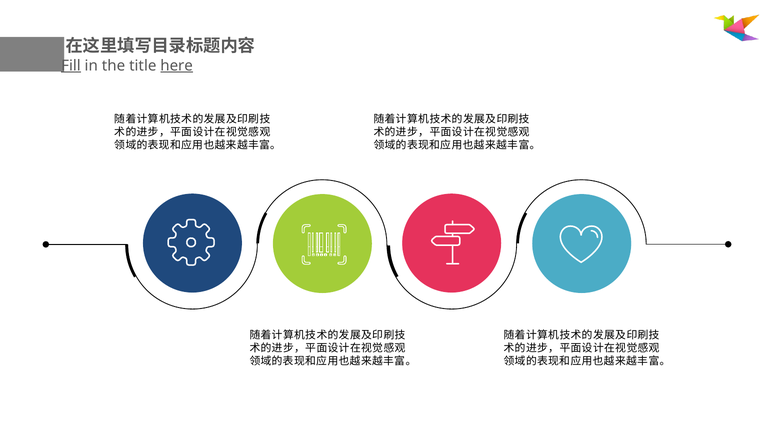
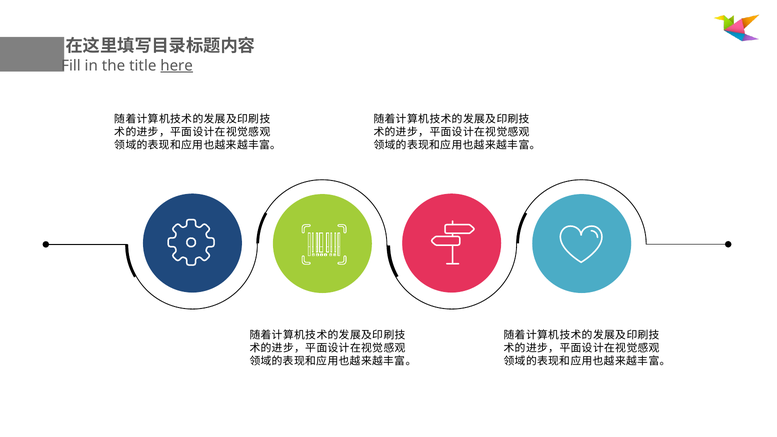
Fill underline: present -> none
